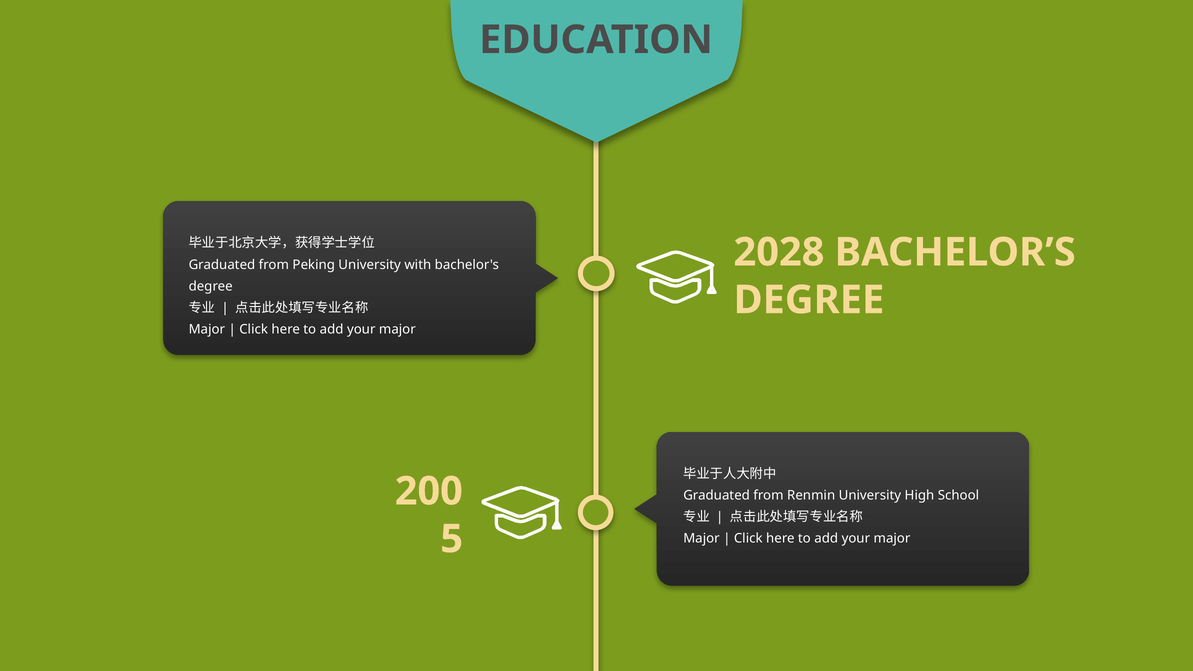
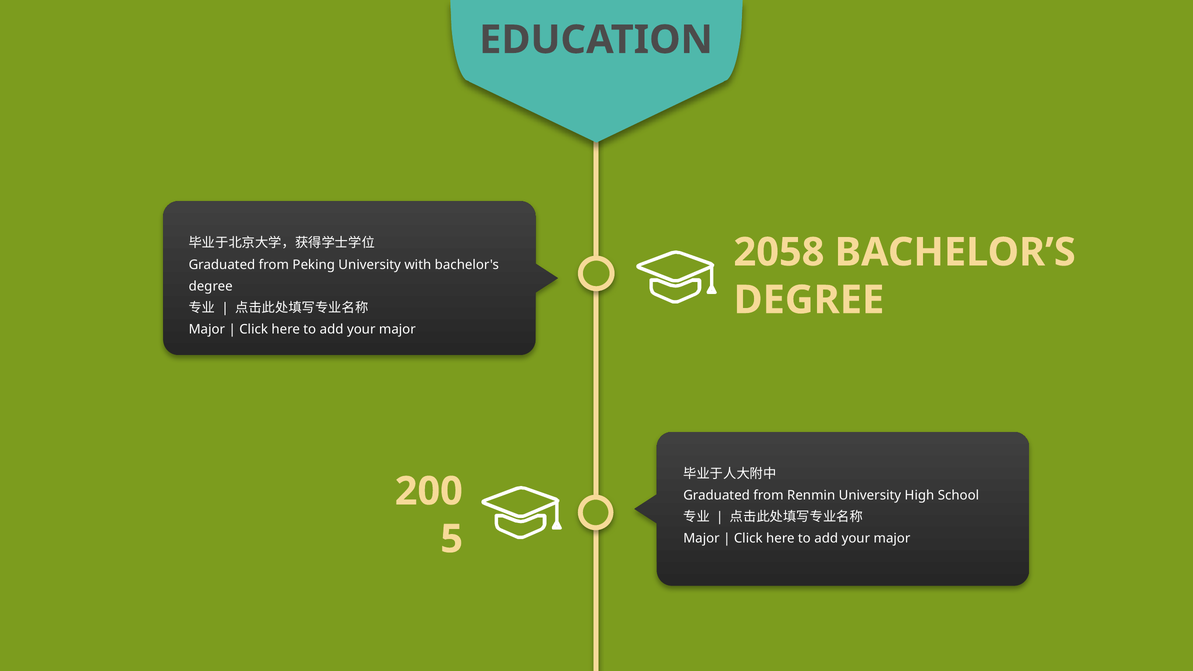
2028: 2028 -> 2058
